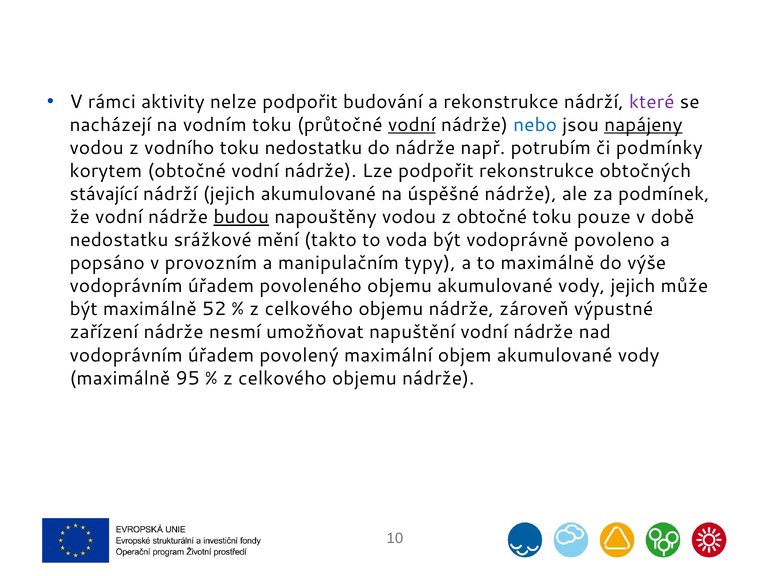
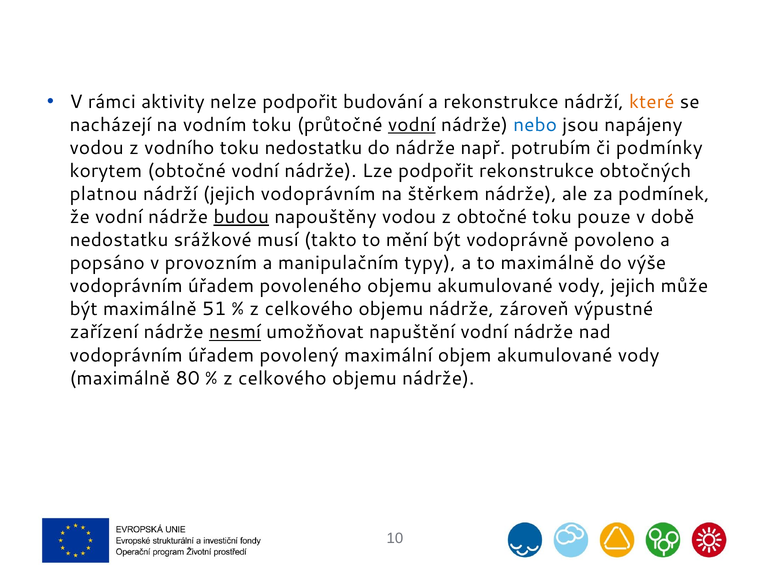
které colour: purple -> orange
napájeny underline: present -> none
stávající: stávající -> platnou
jejich akumulované: akumulované -> vodoprávním
úspěšné: úspěšné -> štěrkem
mění: mění -> musí
voda: voda -> mění
52: 52 -> 51
nesmí underline: none -> present
95: 95 -> 80
